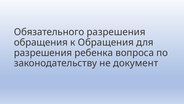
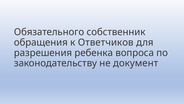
Обязательного разрешения: разрешения -> собственник
к Обращения: Обращения -> Ответчиков
